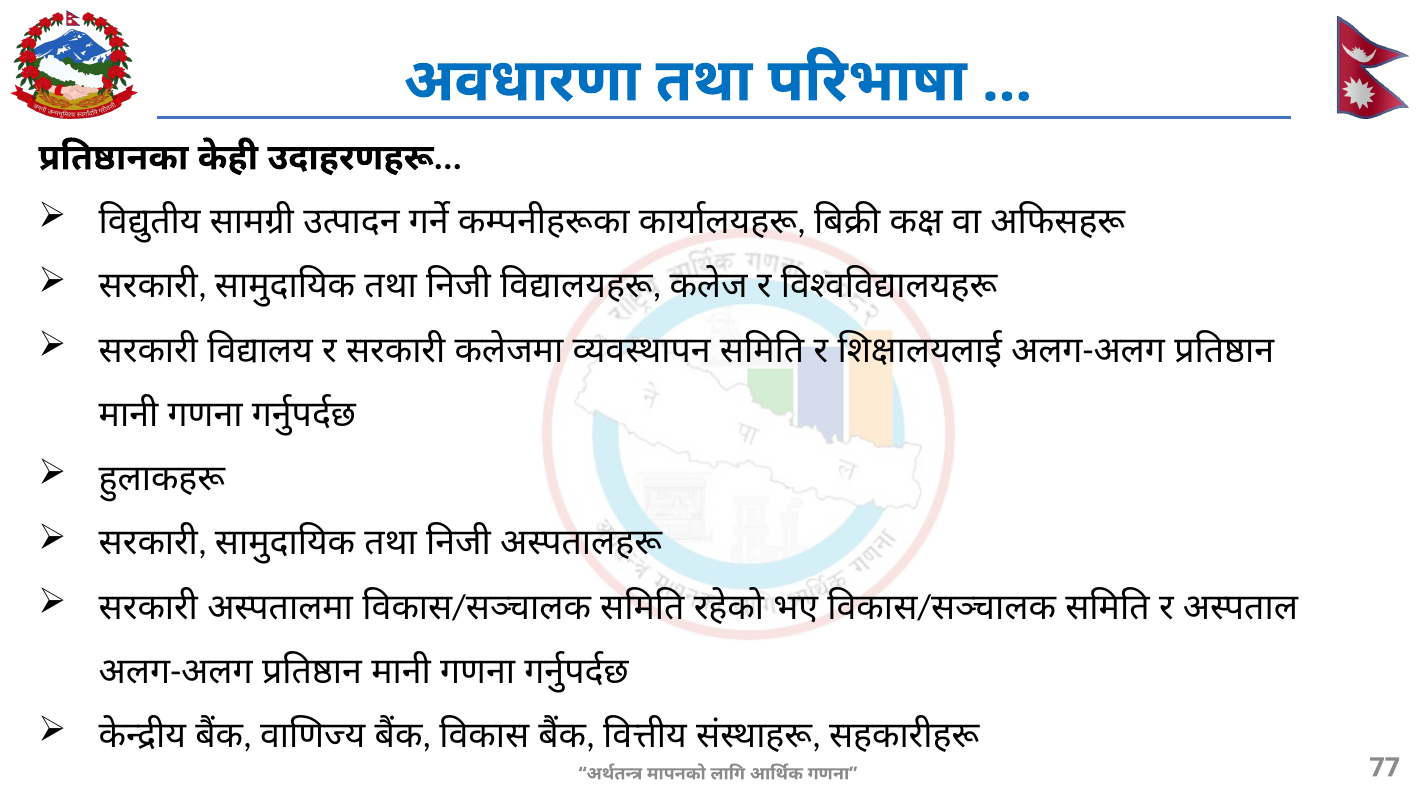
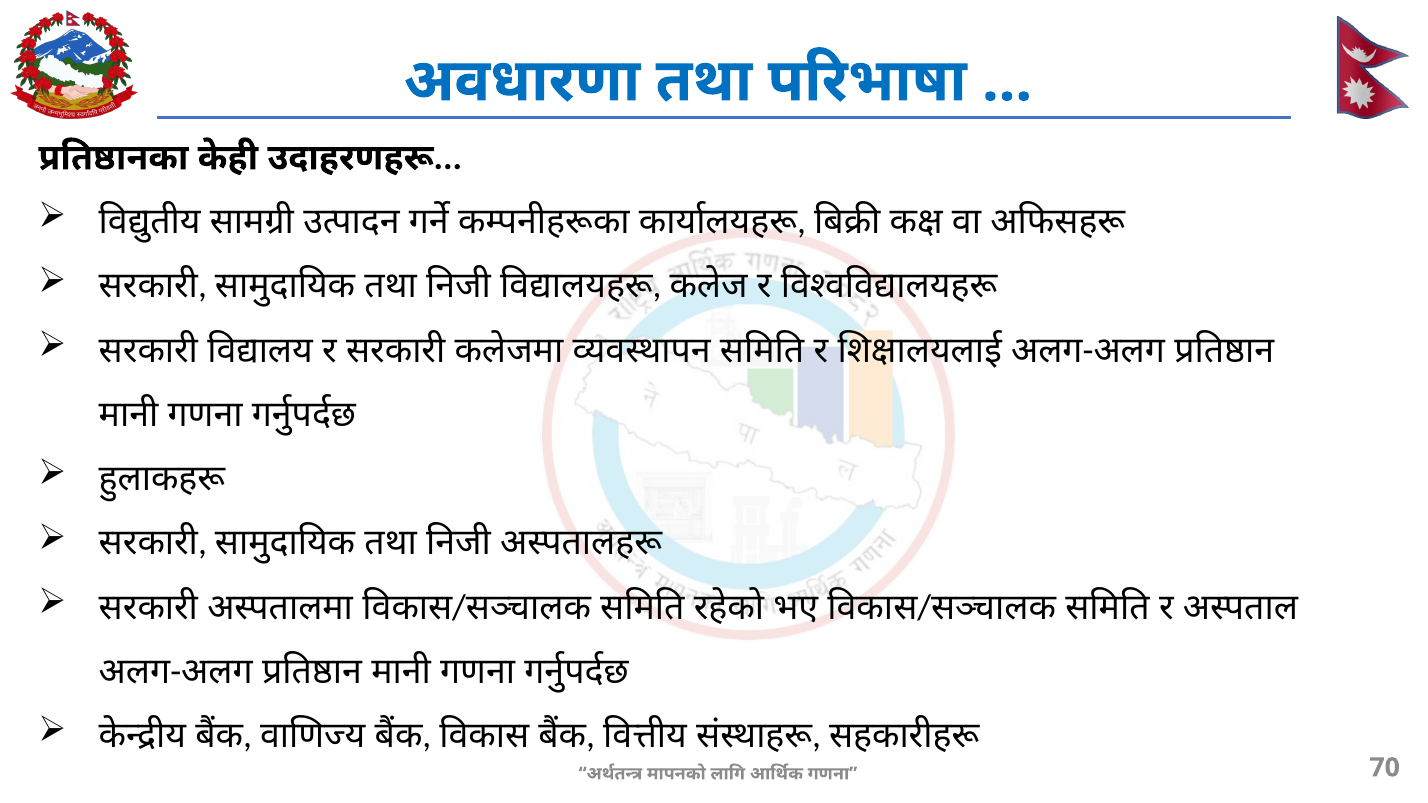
77: 77 -> 70
